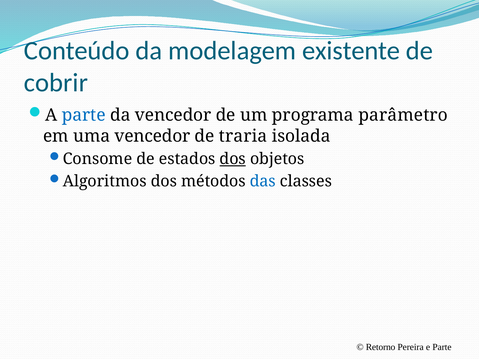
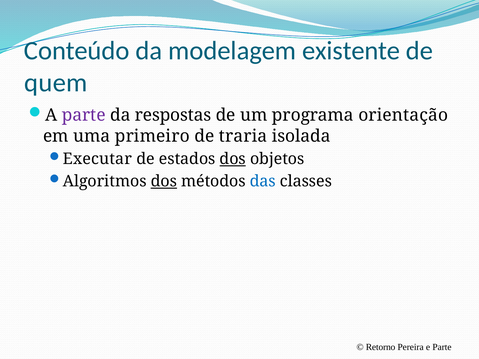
cobrir: cobrir -> quem
parte at (84, 115) colour: blue -> purple
da vencedor: vencedor -> respostas
parâmetro: parâmetro -> orientação
uma vencedor: vencedor -> primeiro
Consome: Consome -> Executar
dos at (164, 181) underline: none -> present
